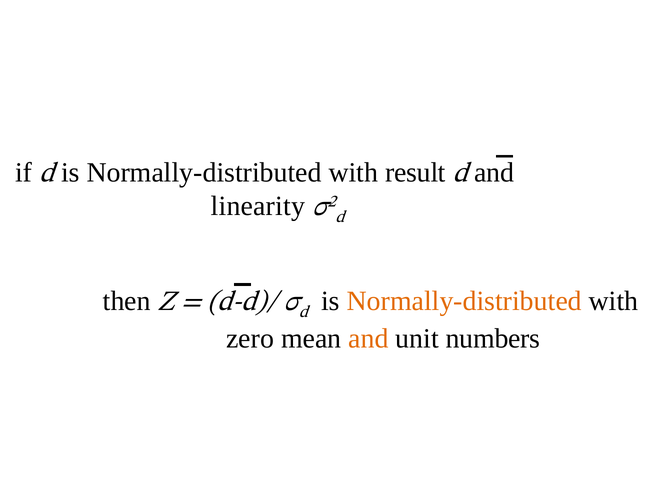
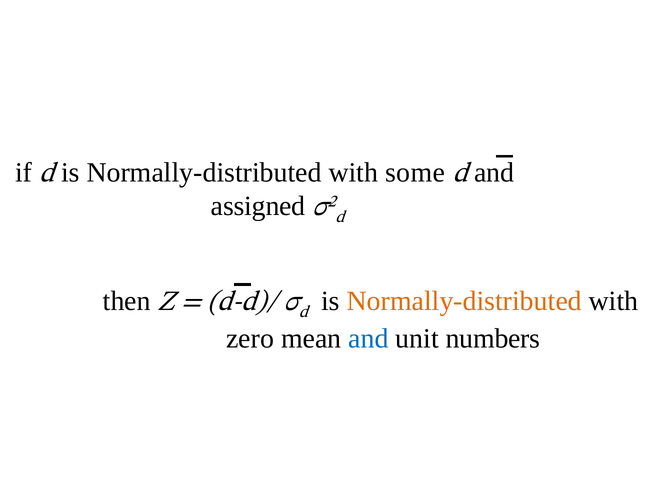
result: result -> some
linearity: linearity -> assigned
and at (368, 339) colour: orange -> blue
